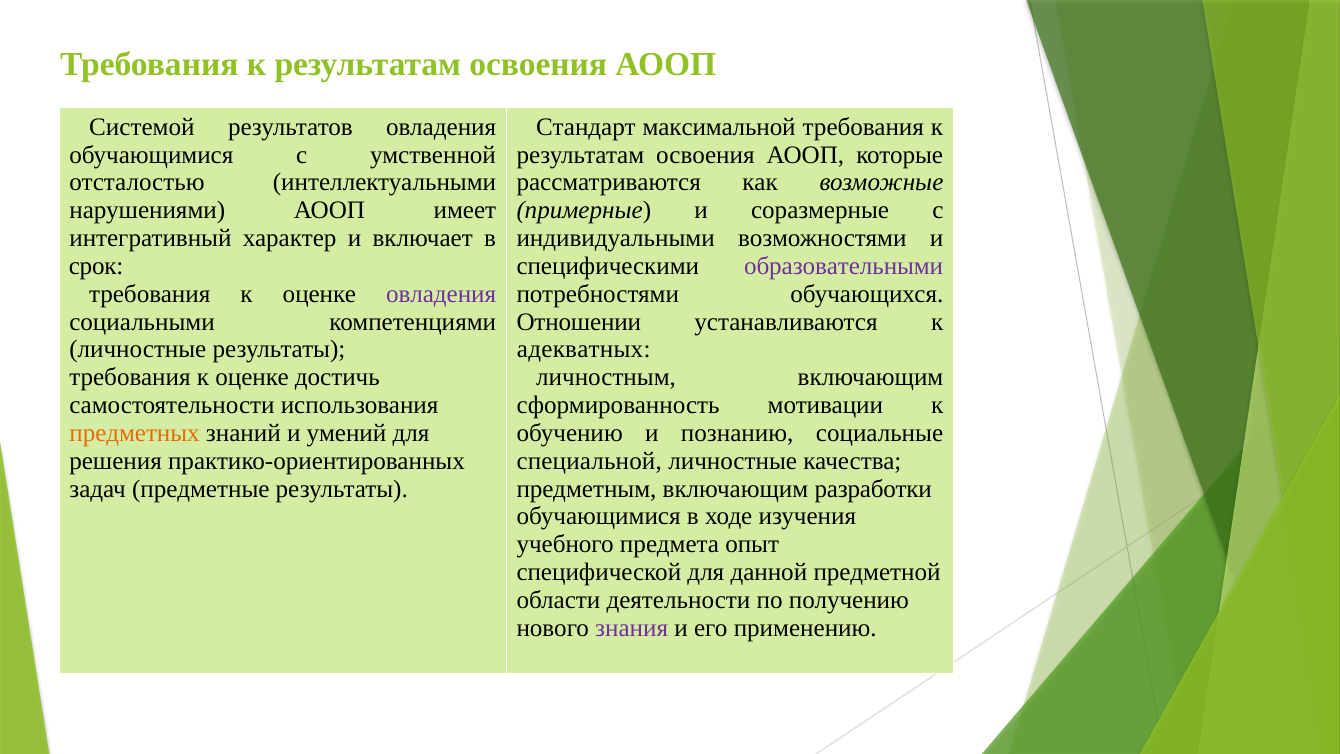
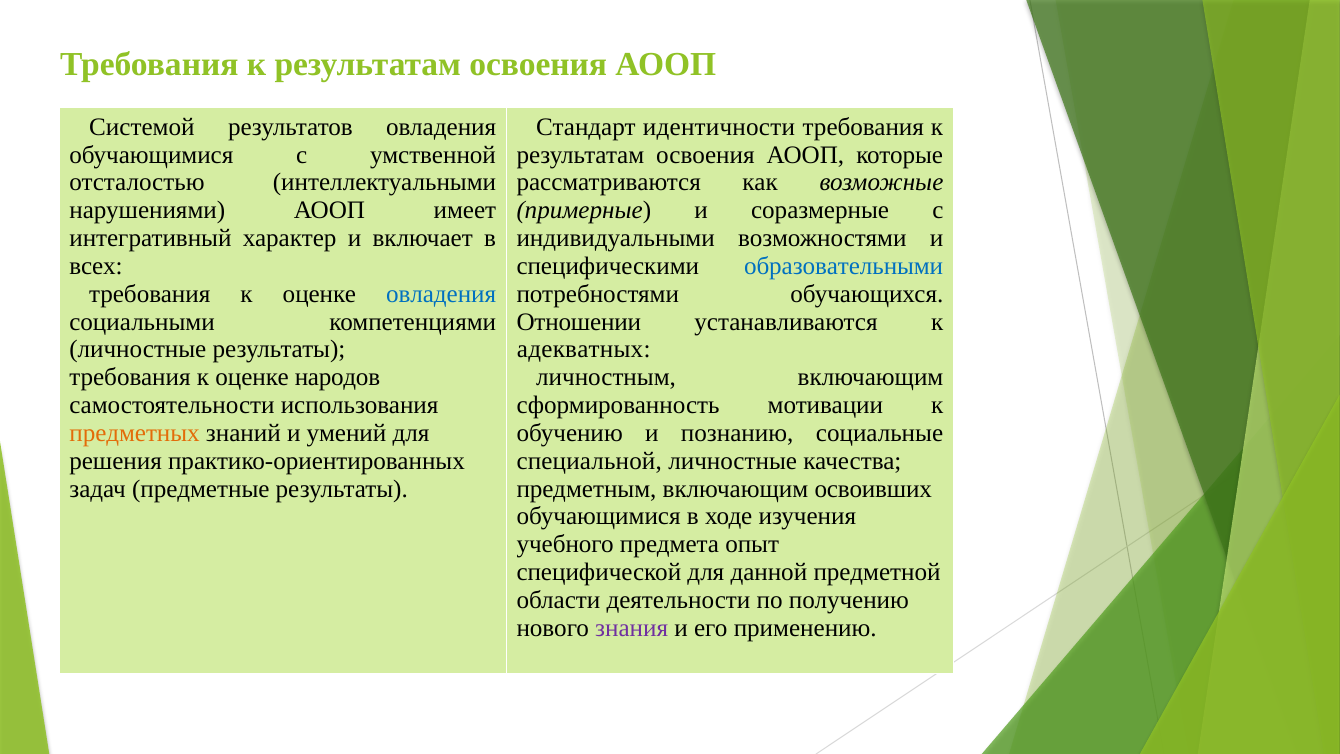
максимальной: максимальной -> идентичности
срок: срок -> всех
образовательными colour: purple -> blue
овладения at (441, 294) colour: purple -> blue
достичь: достичь -> народов
разработки: разработки -> освоивших
